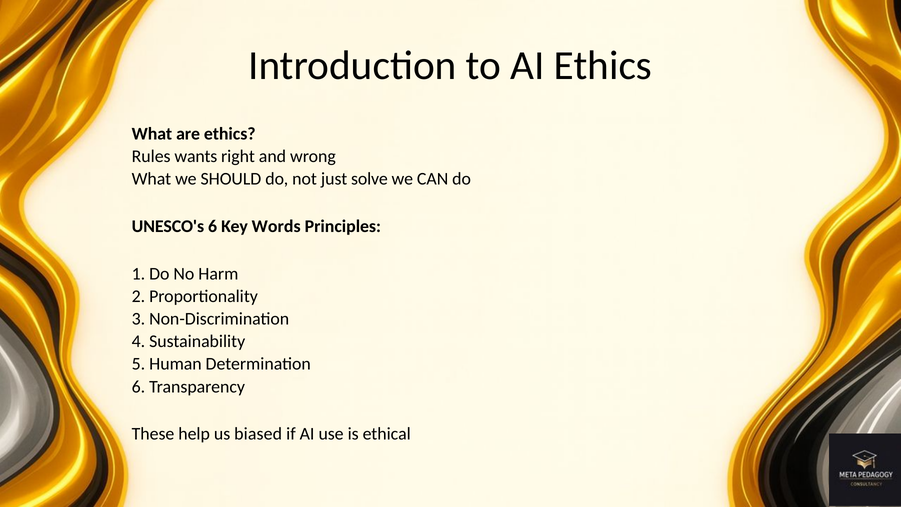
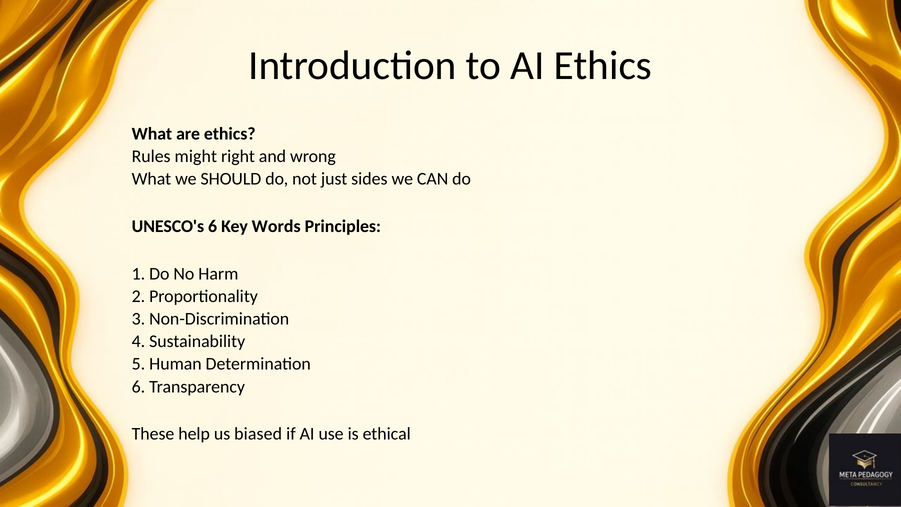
wants: wants -> might
solve: solve -> sides
